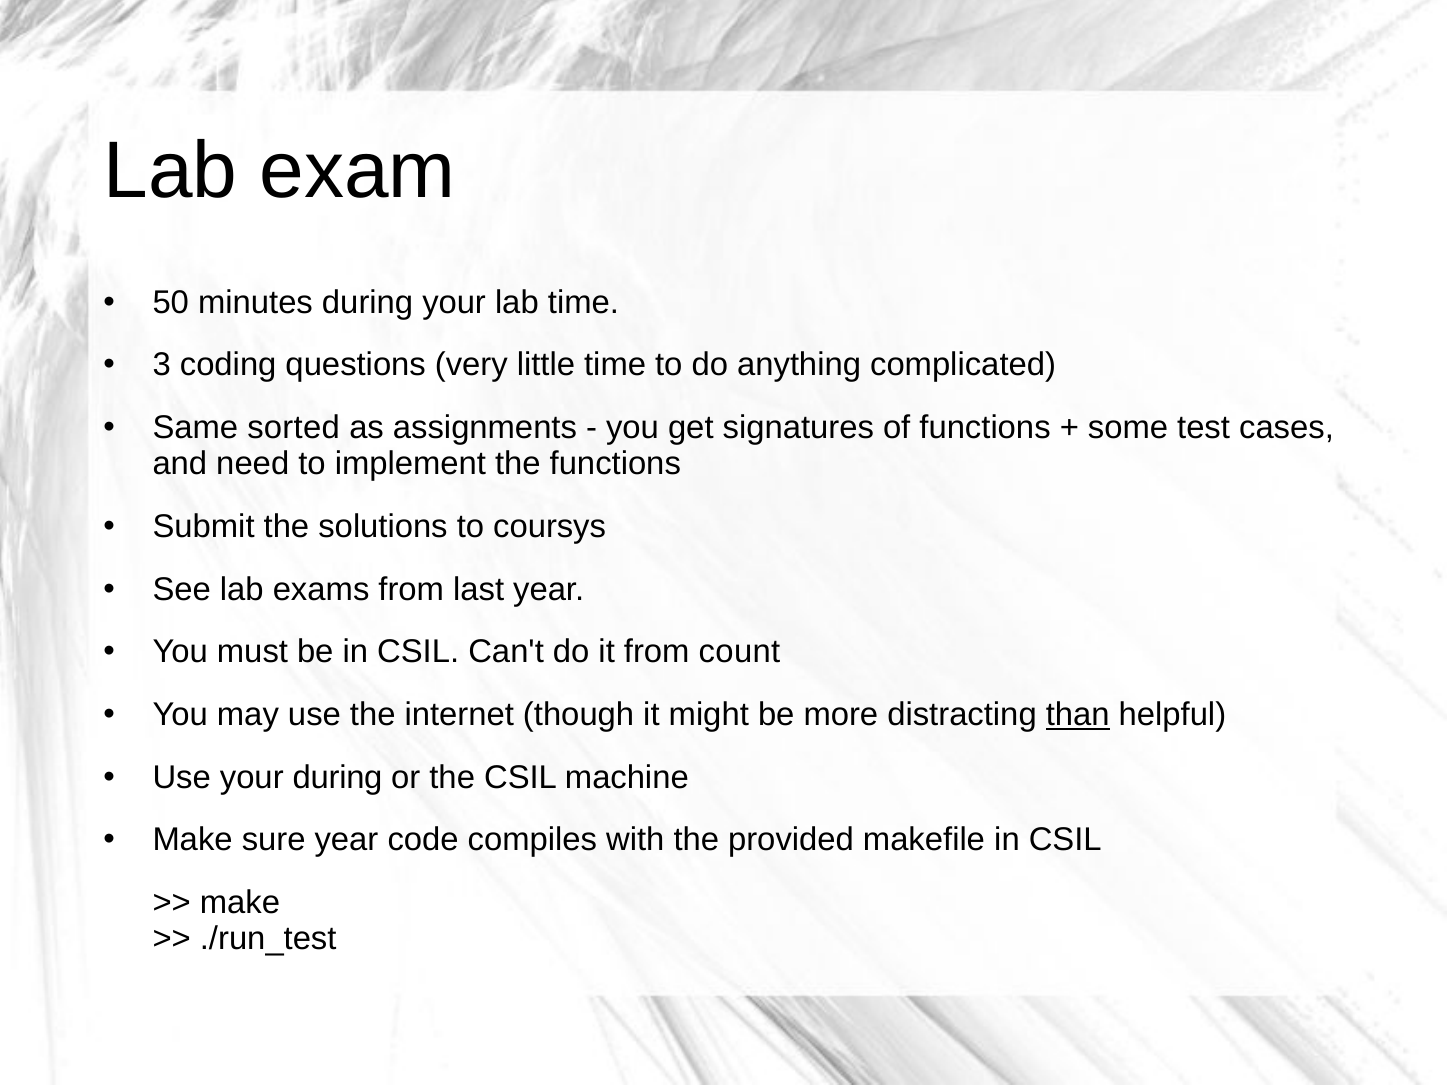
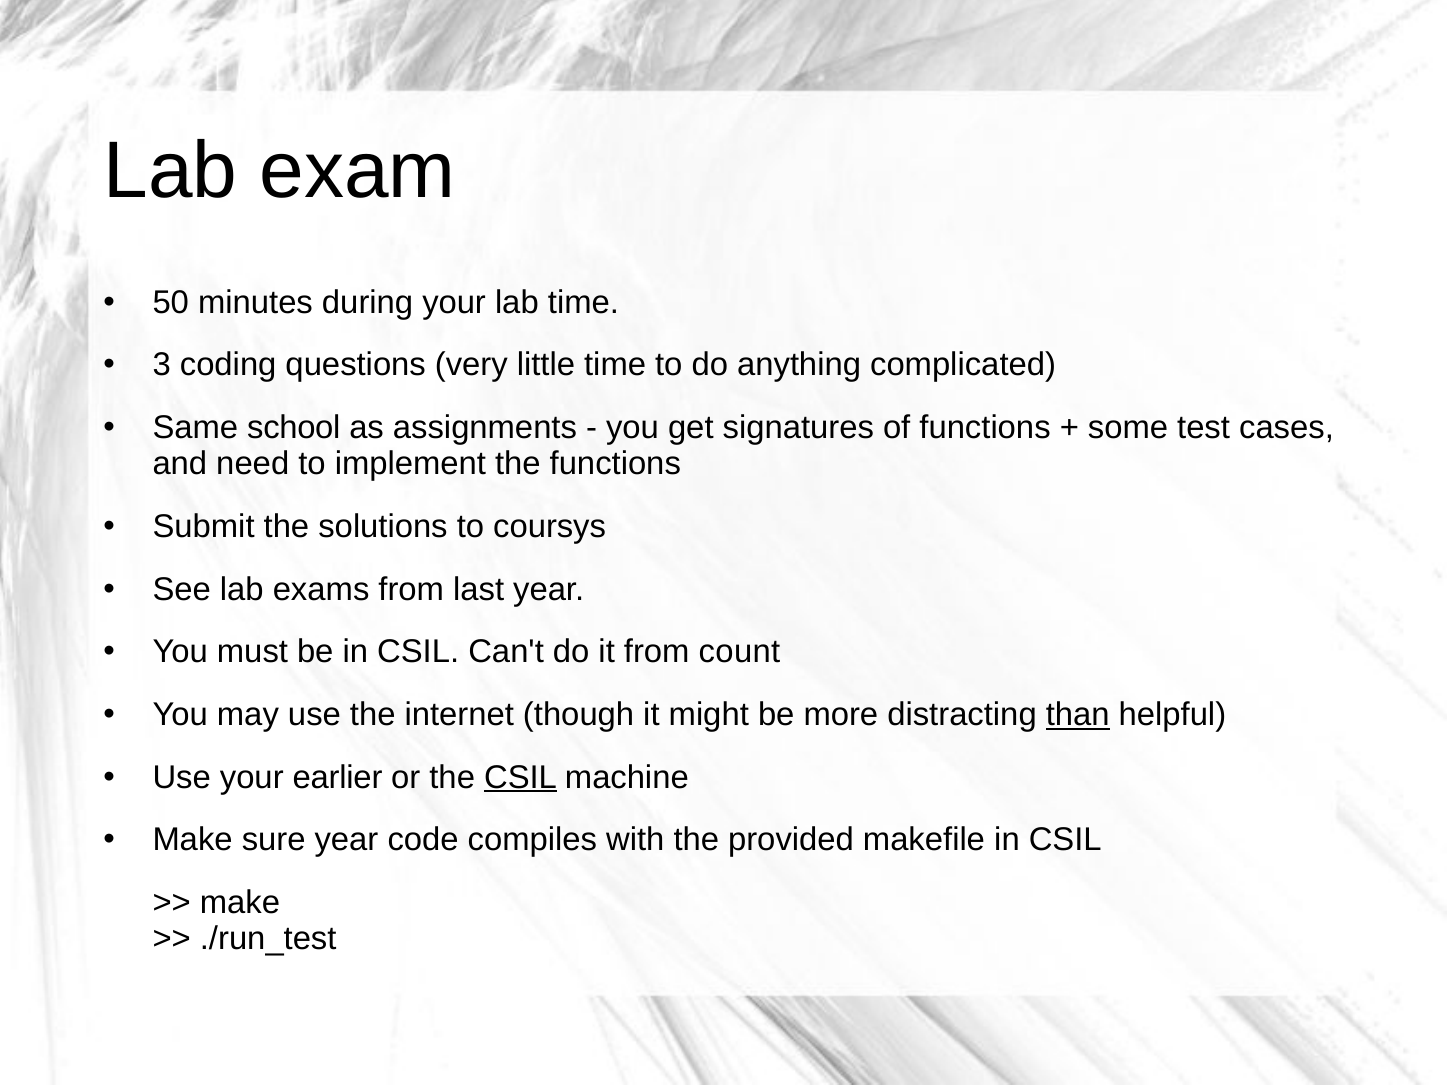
sorted: sorted -> school
your during: during -> earlier
CSIL at (521, 777) underline: none -> present
